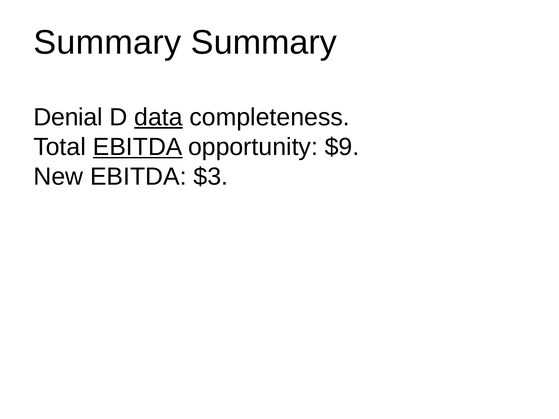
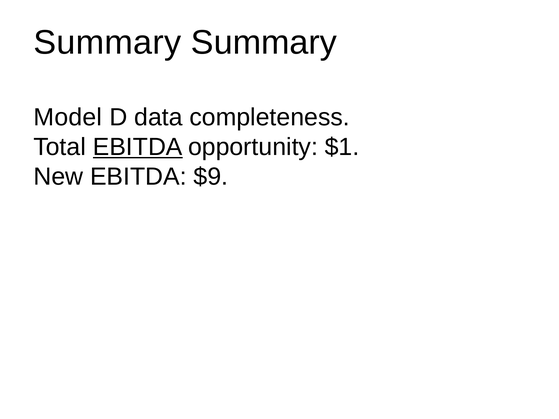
Denial: Denial -> Model
data underline: present -> none
$9: $9 -> $1
$3: $3 -> $9
